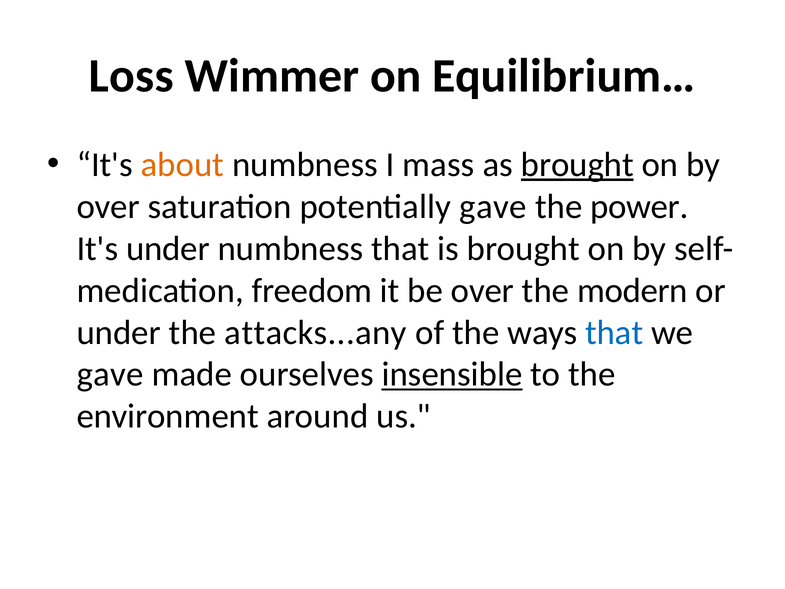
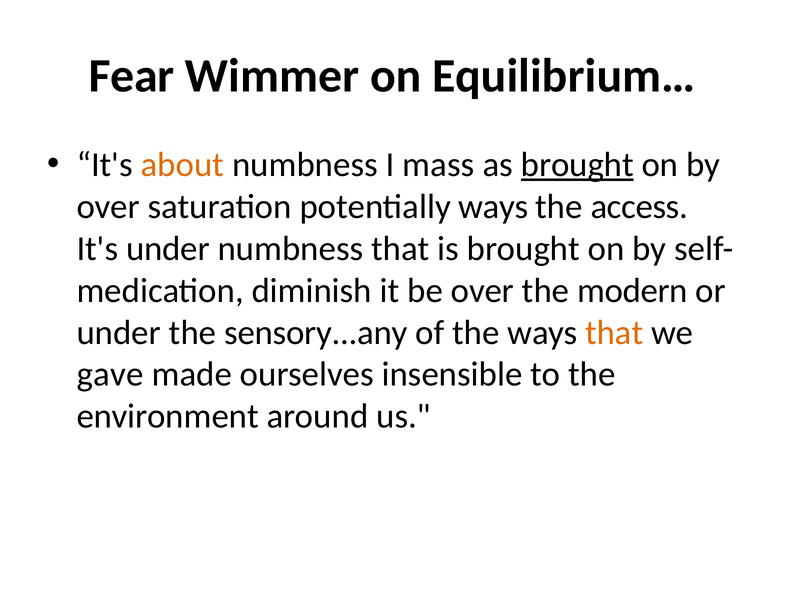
Loss: Loss -> Fear
potentially gave: gave -> ways
power: power -> access
freedom: freedom -> diminish
attacks...any: attacks...any -> sensory...any
that at (614, 332) colour: blue -> orange
insensible underline: present -> none
